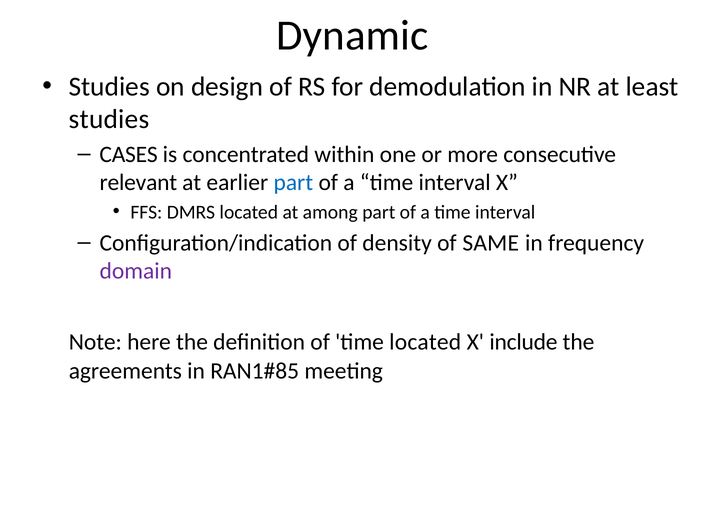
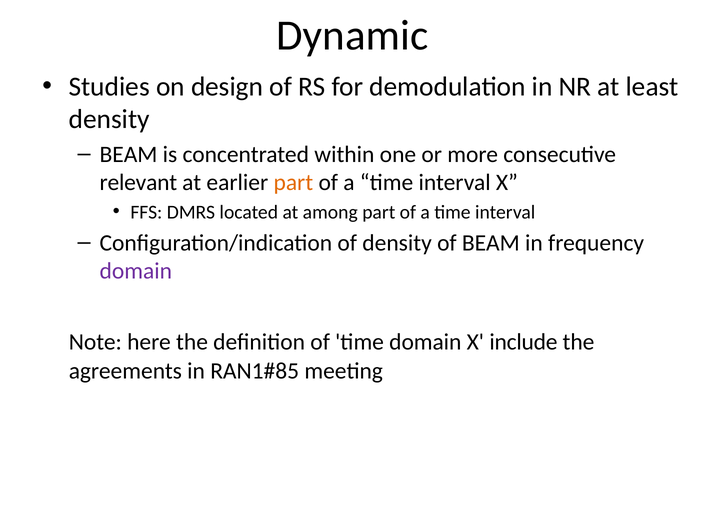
studies at (109, 119): studies -> density
CASES at (129, 154): CASES -> BEAM
part at (293, 182) colour: blue -> orange
of SAME: SAME -> BEAM
time located: located -> domain
